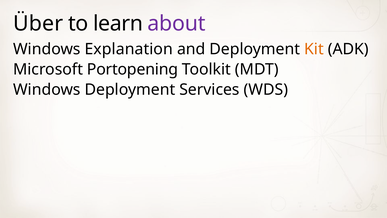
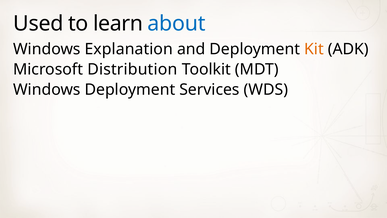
Über: Über -> Used
about colour: purple -> blue
Portopening: Portopening -> Distribution
